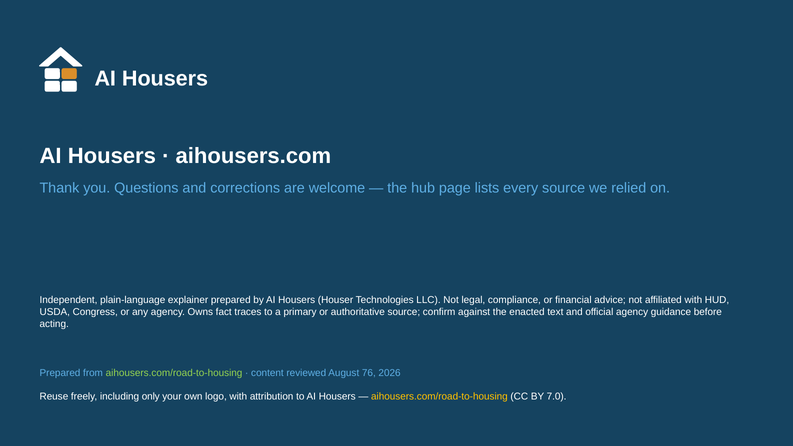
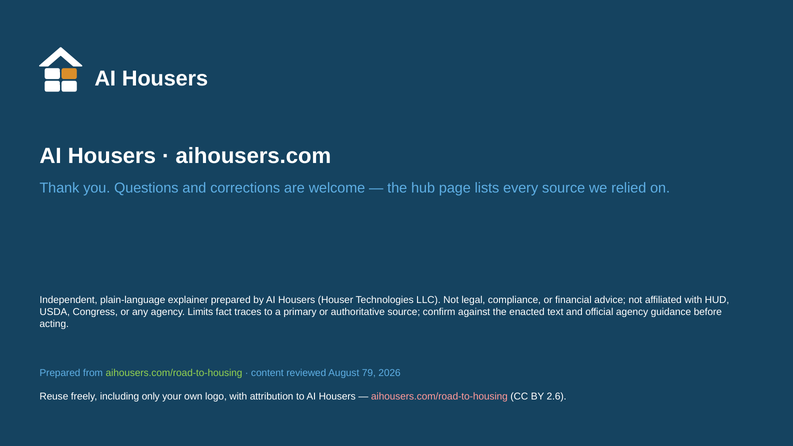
Owns: Owns -> Limits
76: 76 -> 79
aihousers.com/road-to-housing at (439, 397) colour: yellow -> pink
7.0: 7.0 -> 2.6
